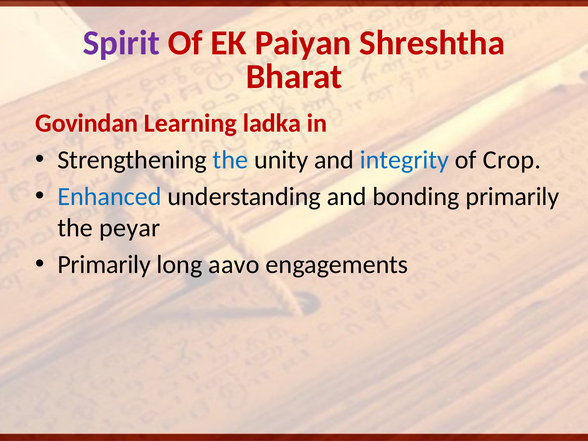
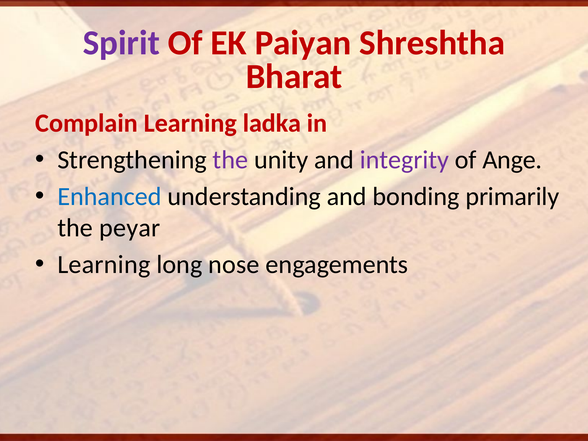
Govindan: Govindan -> Complain
the at (230, 160) colour: blue -> purple
integrity colour: blue -> purple
Crop: Crop -> Ange
Primarily at (104, 265): Primarily -> Learning
aavo: aavo -> nose
